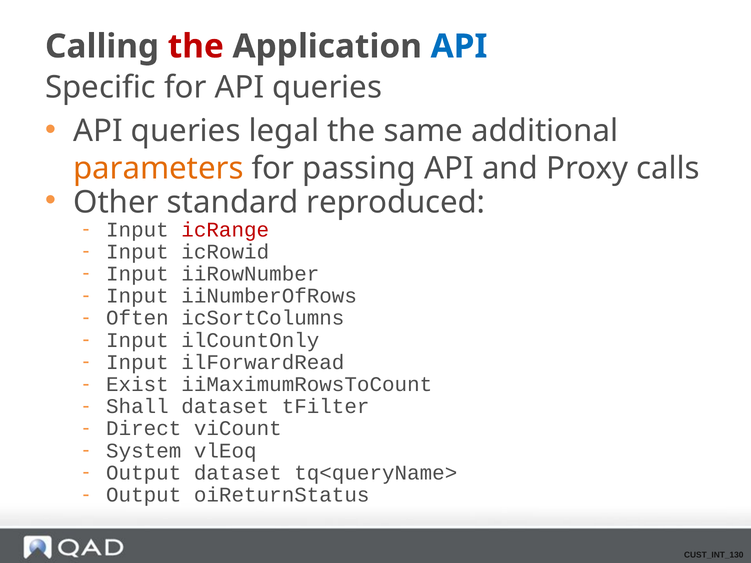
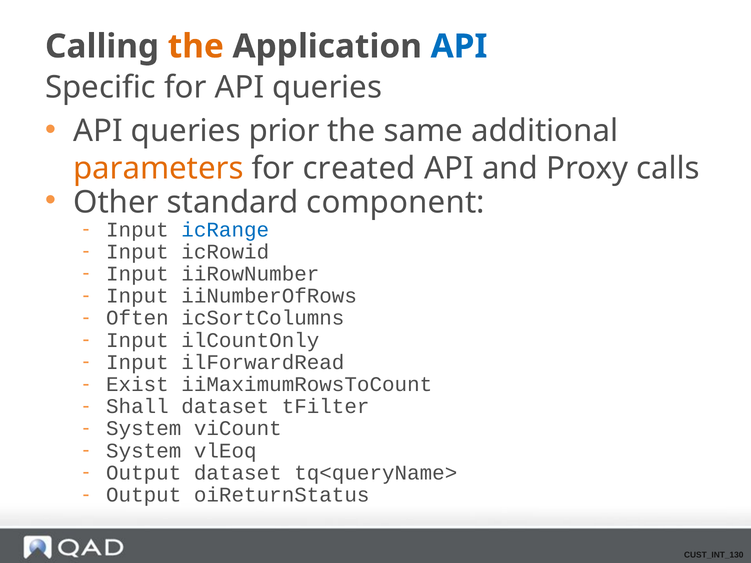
the at (196, 46) colour: red -> orange
legal: legal -> prior
passing: passing -> created
reproduced: reproduced -> component
icRange colour: red -> blue
Direct at (144, 429): Direct -> System
